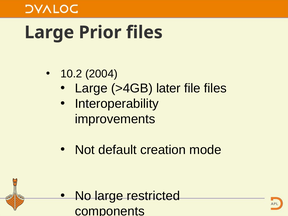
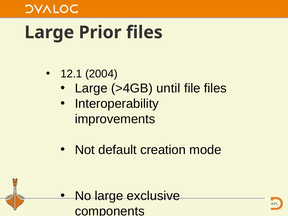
10.2: 10.2 -> 12.1
later: later -> until
restricted: restricted -> exclusive
